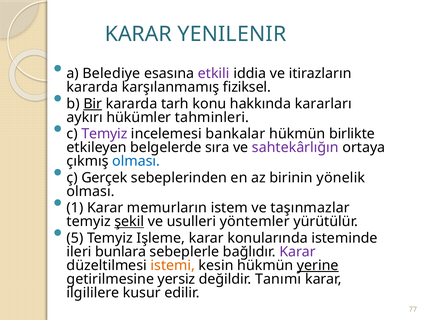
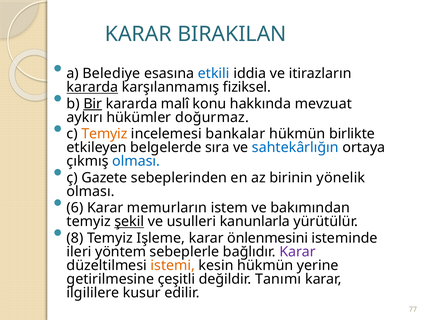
YENILENIR: YENILENIR -> BIRAKILAN
etkili colour: purple -> blue
kararda at (92, 87) underline: none -> present
tarh: tarh -> malî
kararları: kararları -> mevzuat
tahminleri: tahminleri -> doğurmaz
Temyiz at (104, 134) colour: purple -> orange
sahtekârlığın colour: purple -> blue
Gerçek: Gerçek -> Gazete
1: 1 -> 6
taşınmazlar: taşınmazlar -> bakımından
yöntemler: yöntemler -> kanunlarla
5: 5 -> 8
konularında: konularında -> önlenmesini
bunlara: bunlara -> yöntem
yerine underline: present -> none
yersiz: yersiz -> çeşitli
